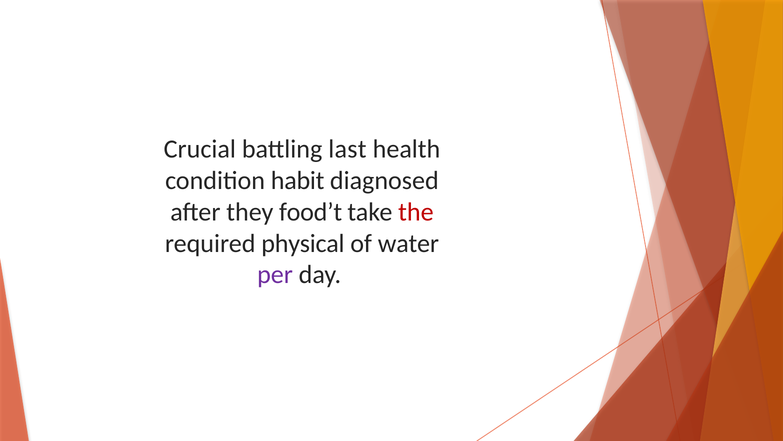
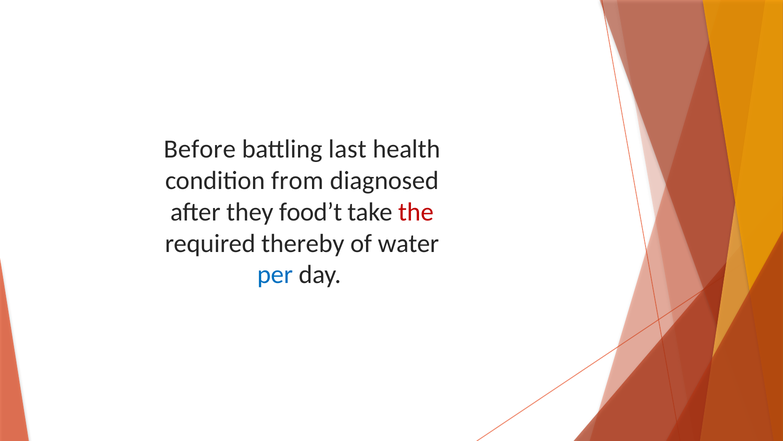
Crucial: Crucial -> Before
habit: habit -> from
physical: physical -> thereby
per colour: purple -> blue
